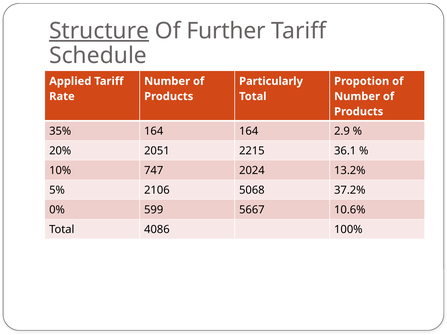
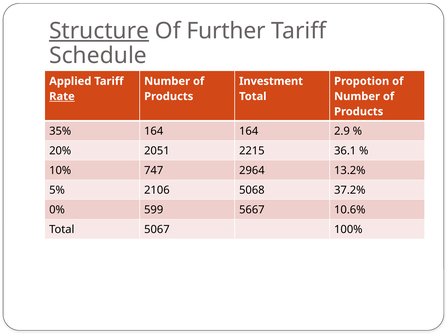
Particularly: Particularly -> Investment
Rate underline: none -> present
2024: 2024 -> 2964
4086: 4086 -> 5067
